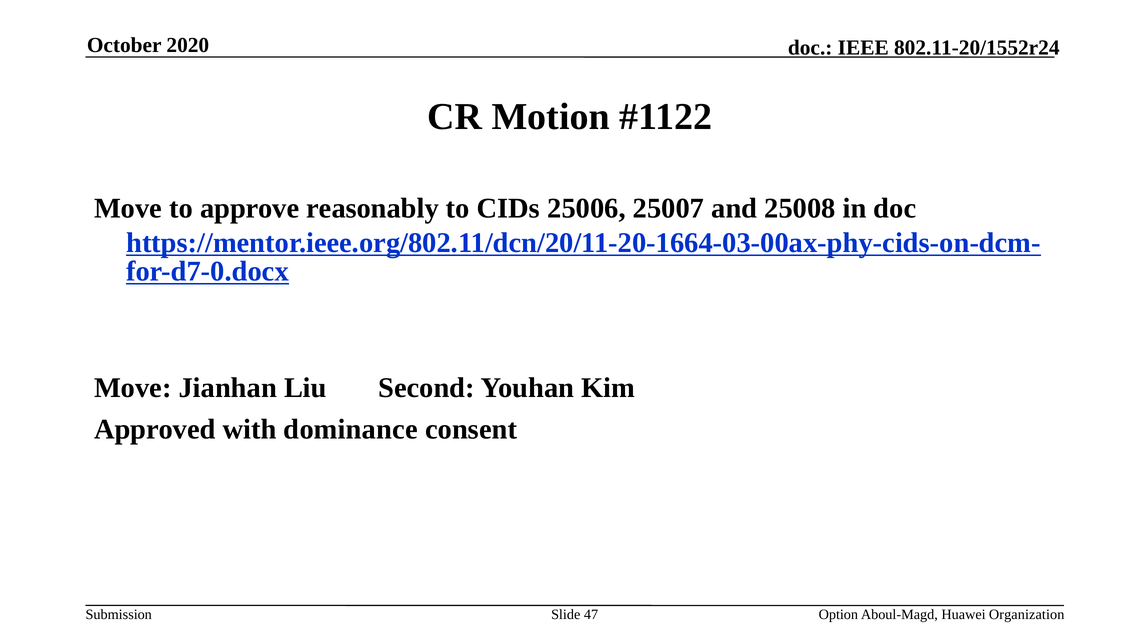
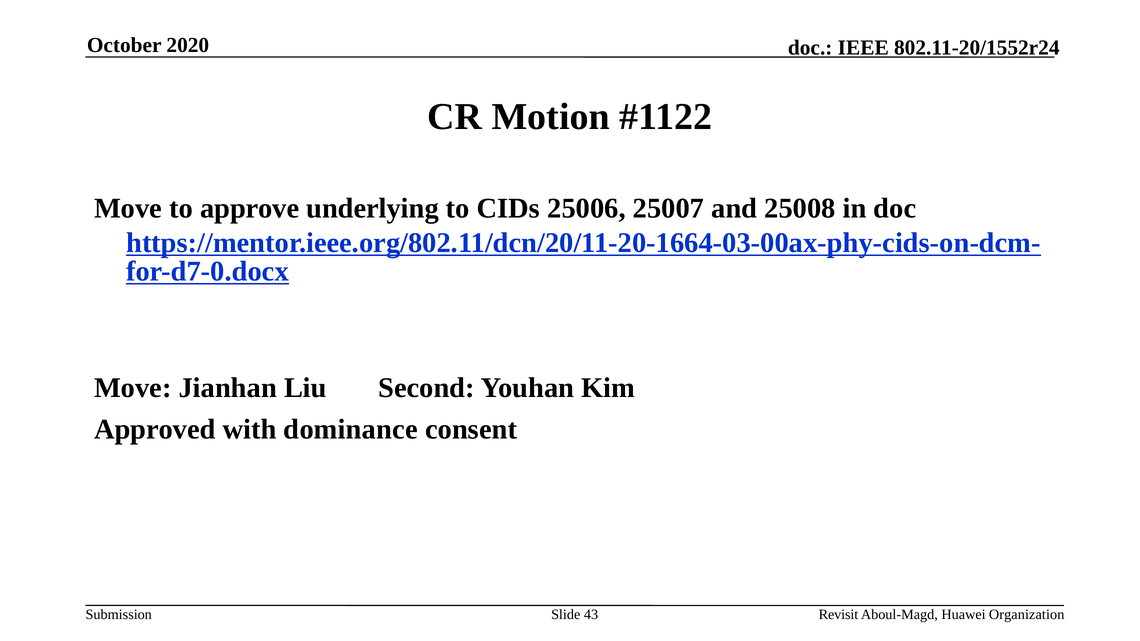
reasonably: reasonably -> underlying
47: 47 -> 43
Option: Option -> Revisit
